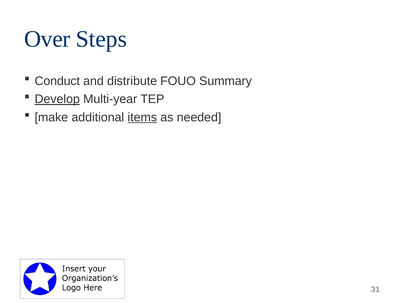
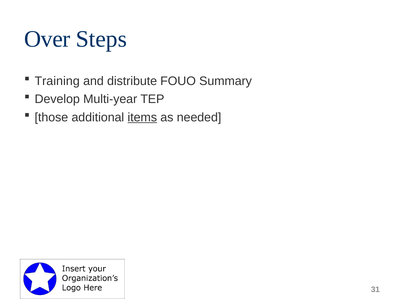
Conduct: Conduct -> Training
Develop underline: present -> none
make: make -> those
